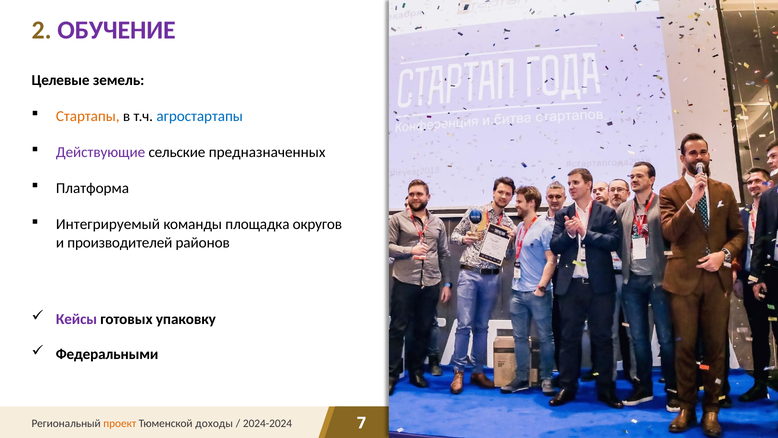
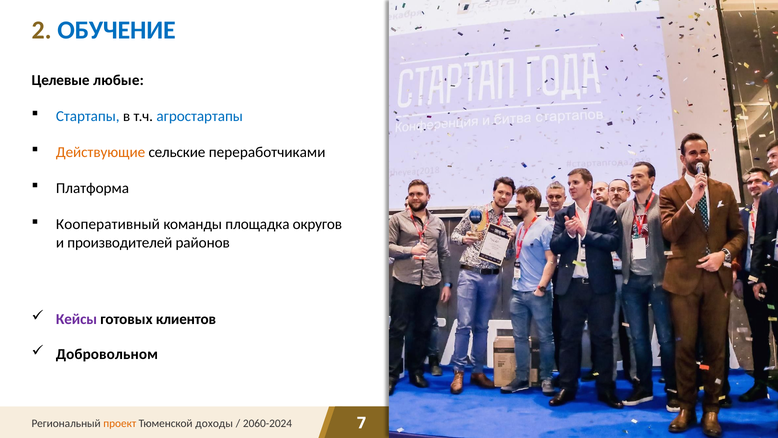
ОБУЧЕНИЕ colour: purple -> blue
земель: земель -> любые
Стартапы colour: orange -> blue
Действующие colour: purple -> orange
предназначенных: предназначенных -> переработчиками
Интегрируемый: Интегрируемый -> Кооперативный
упаковку: упаковку -> клиентов
Федеральными: Федеральными -> Добровольном
2024-2024: 2024-2024 -> 2060-2024
